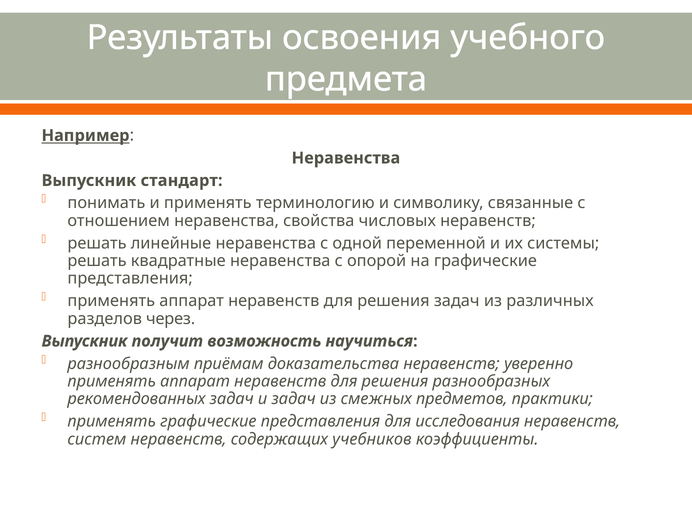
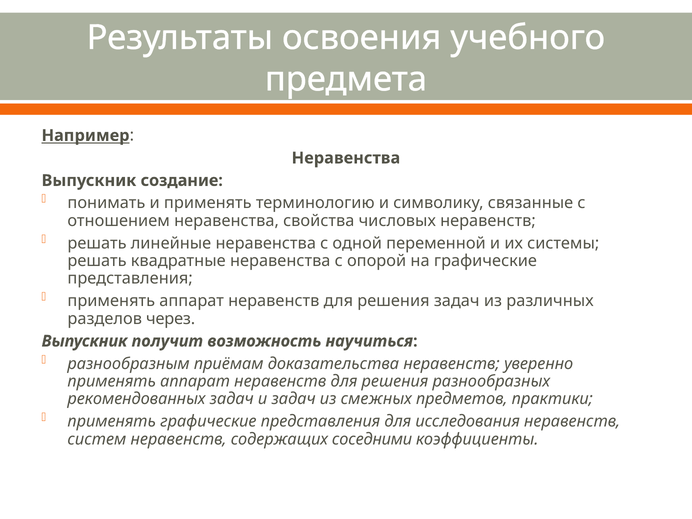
стандарт: стандарт -> создание
учебников: учебников -> соседними
